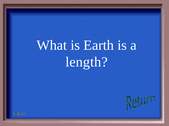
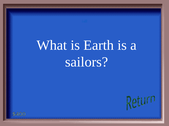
length: length -> sailors
